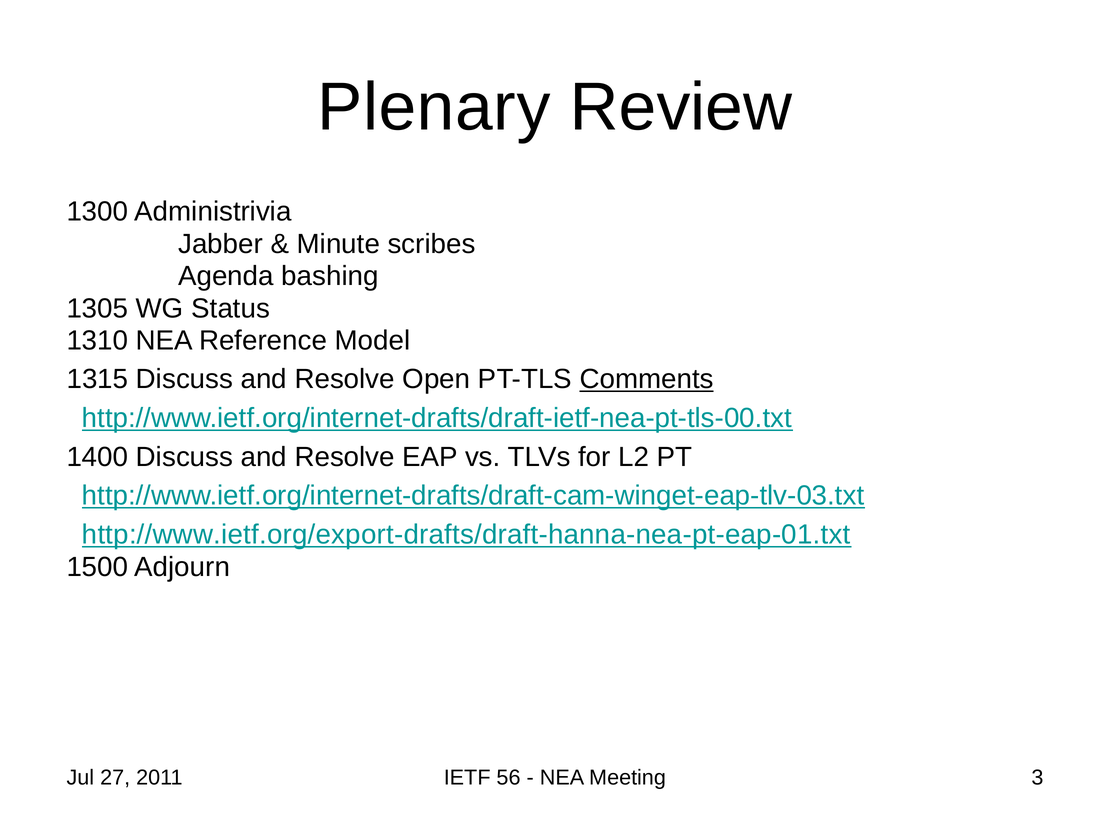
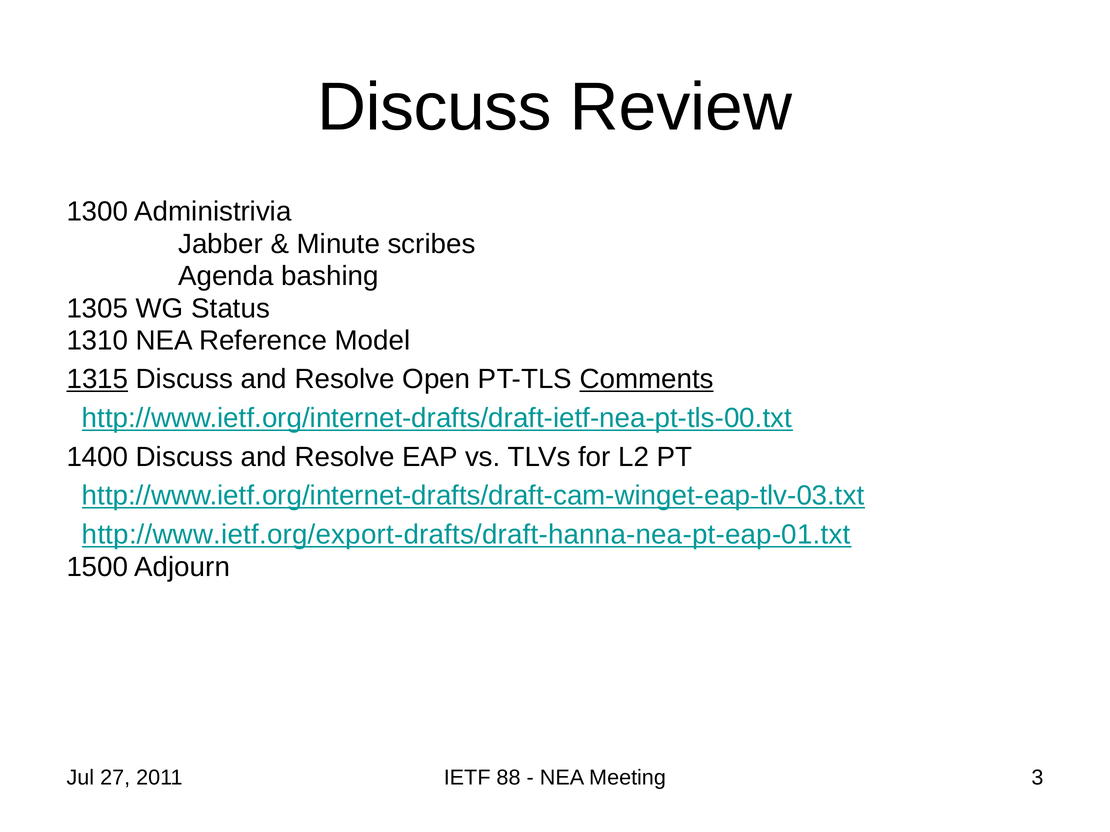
Plenary at (434, 107): Plenary -> Discuss
1315 underline: none -> present
56: 56 -> 88
